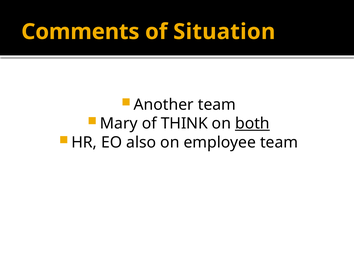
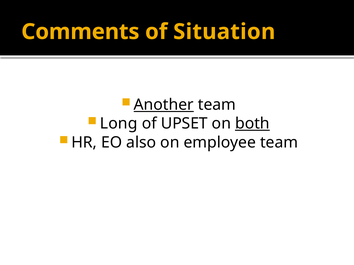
Another underline: none -> present
Mary: Mary -> Long
THINK: THINK -> UPSET
